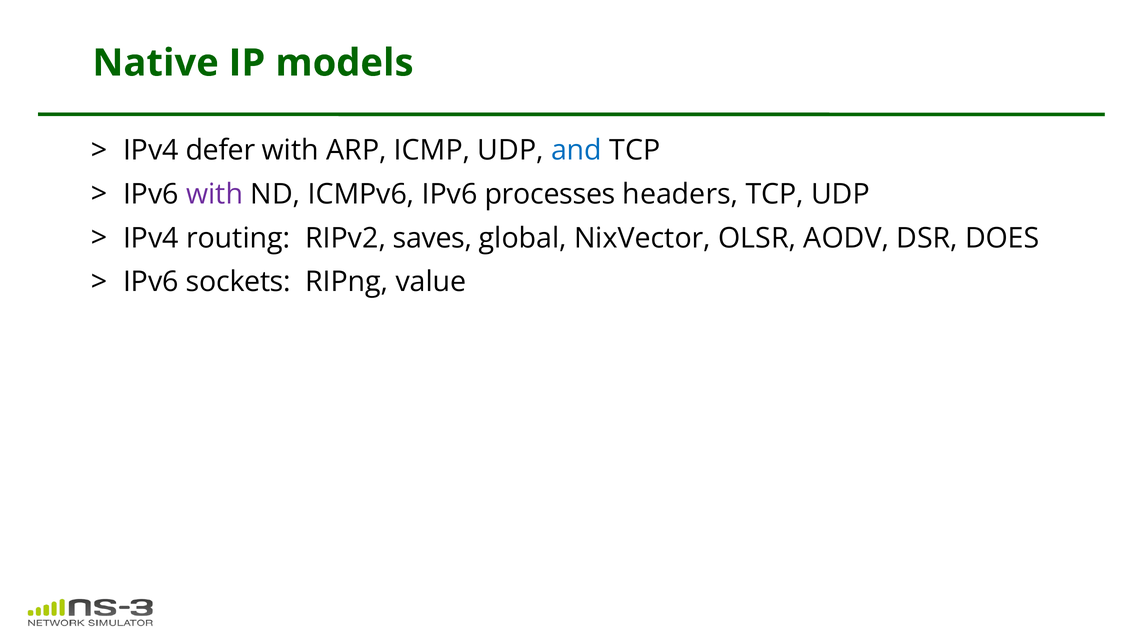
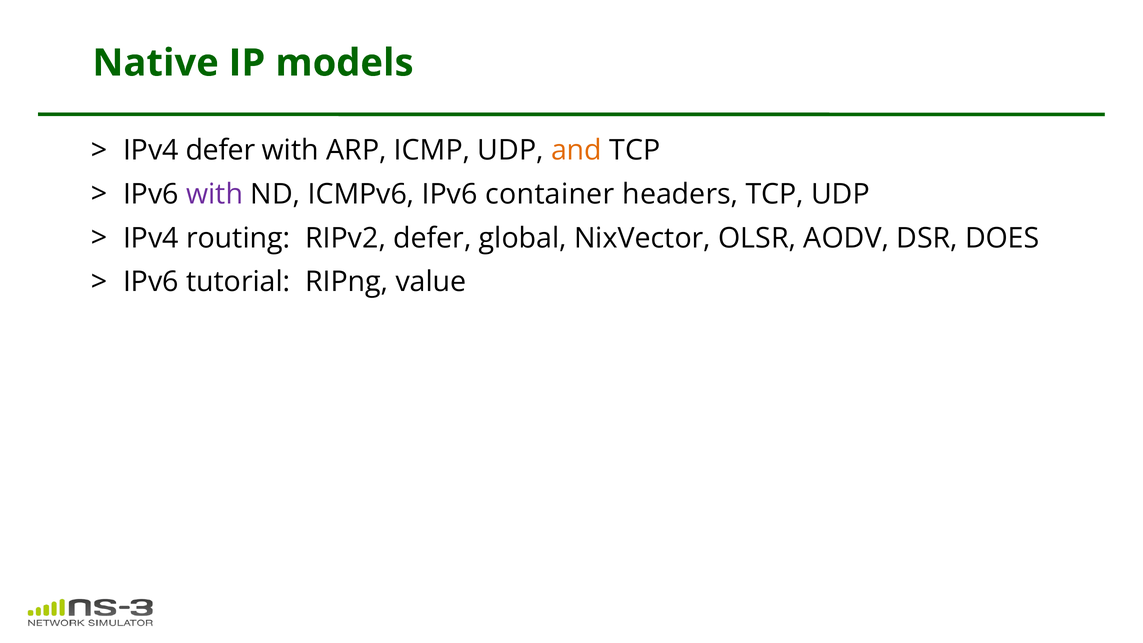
and colour: blue -> orange
processes: processes -> container
RIPv2 saves: saves -> defer
sockets: sockets -> tutorial
